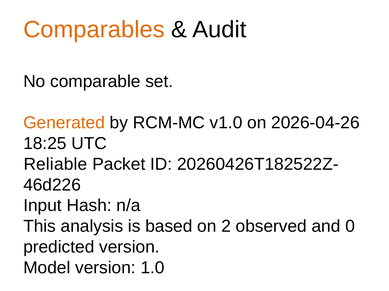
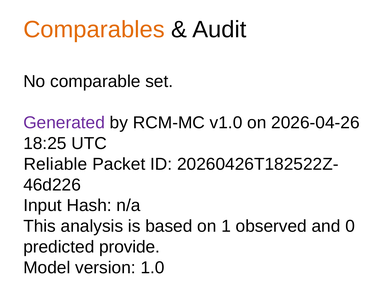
Generated colour: orange -> purple
2: 2 -> 1
predicted version: version -> provide
